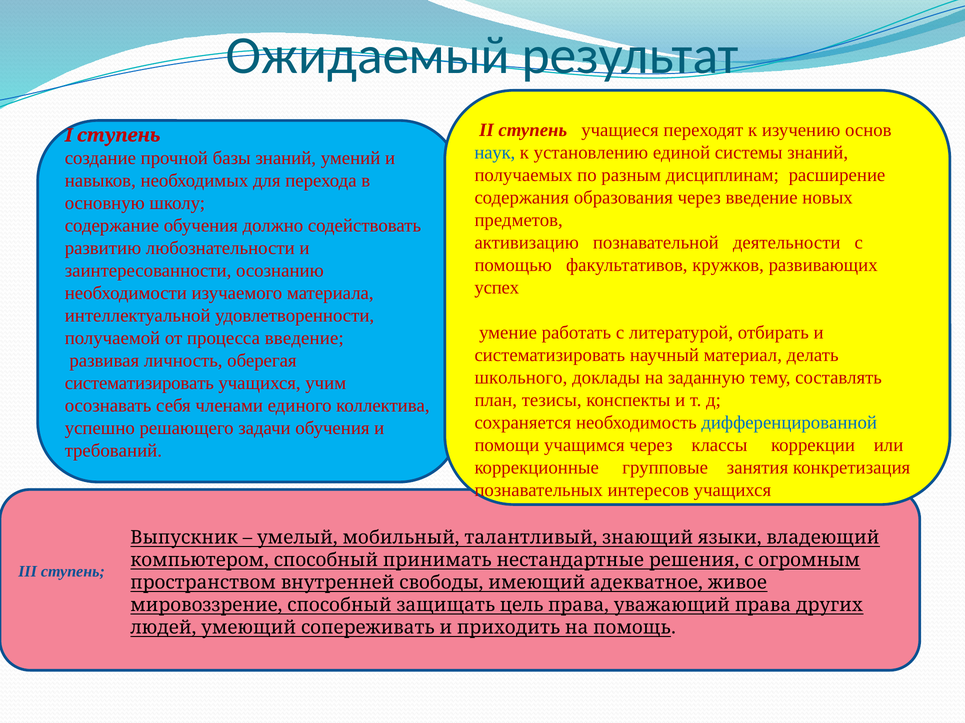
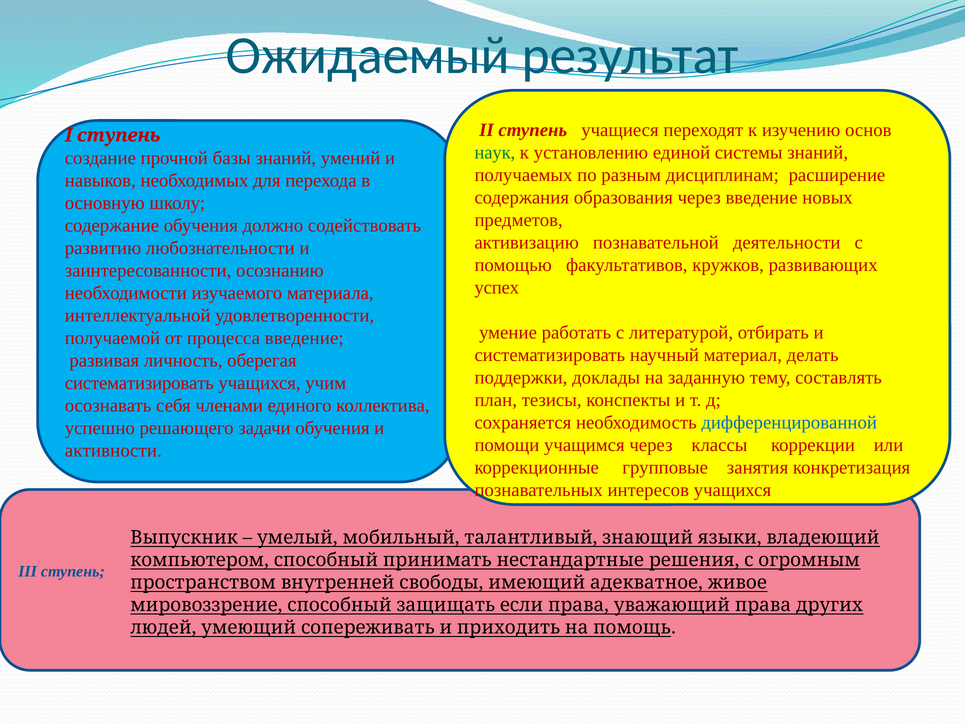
наук colour: blue -> green
школьного: школьного -> поддержки
требований: требований -> активности
цель: цель -> если
